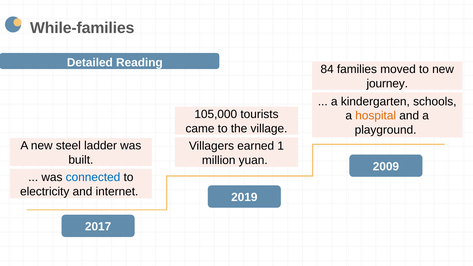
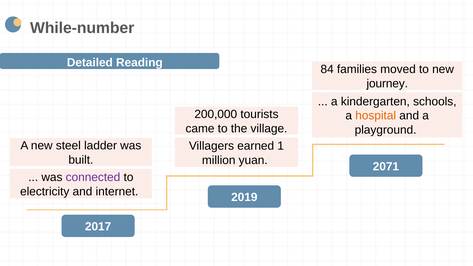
While-families: While-families -> While-number
105,000: 105,000 -> 200,000
2009: 2009 -> 2071
connected colour: blue -> purple
